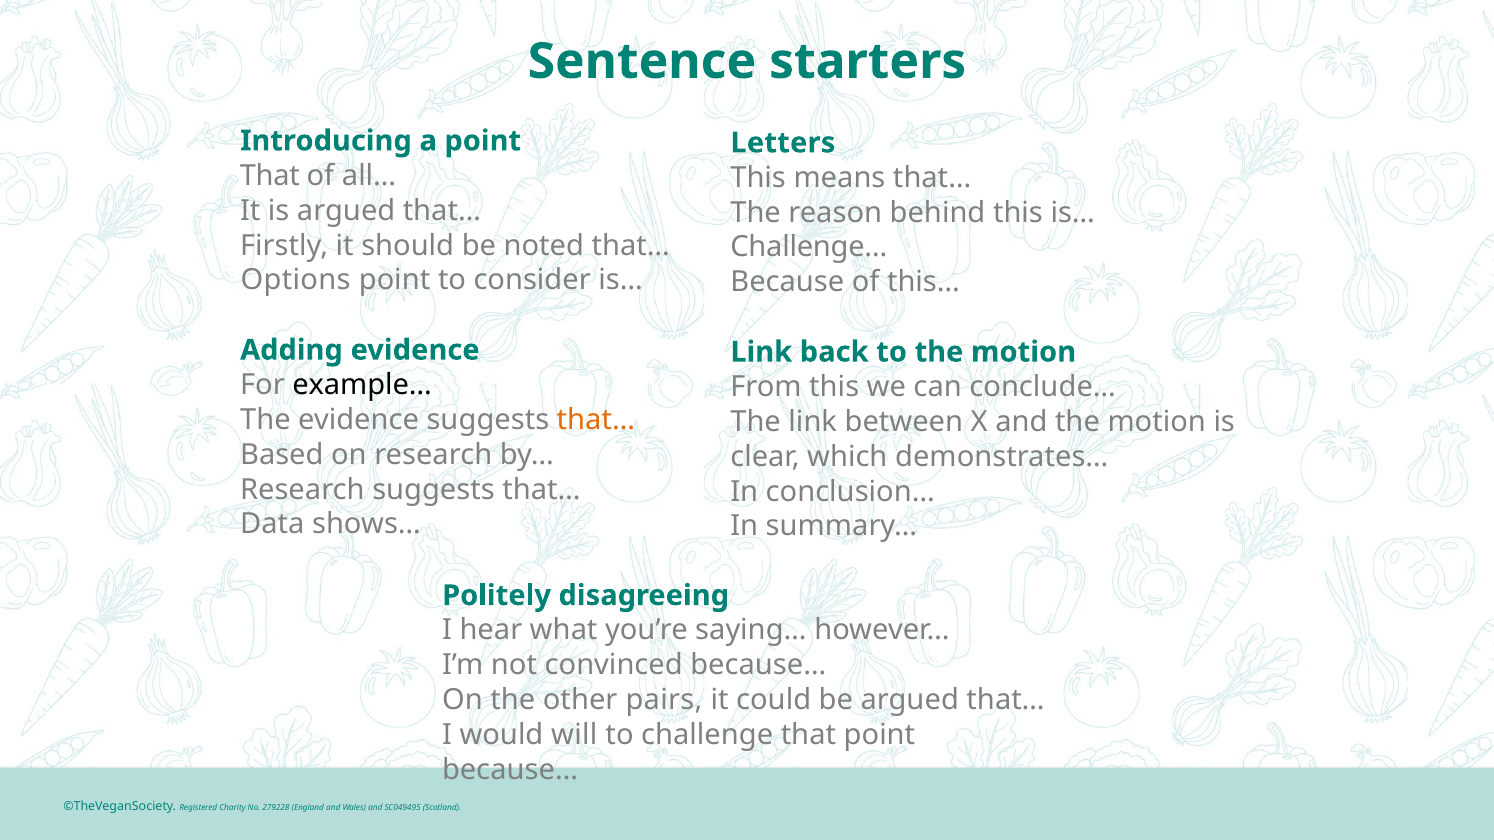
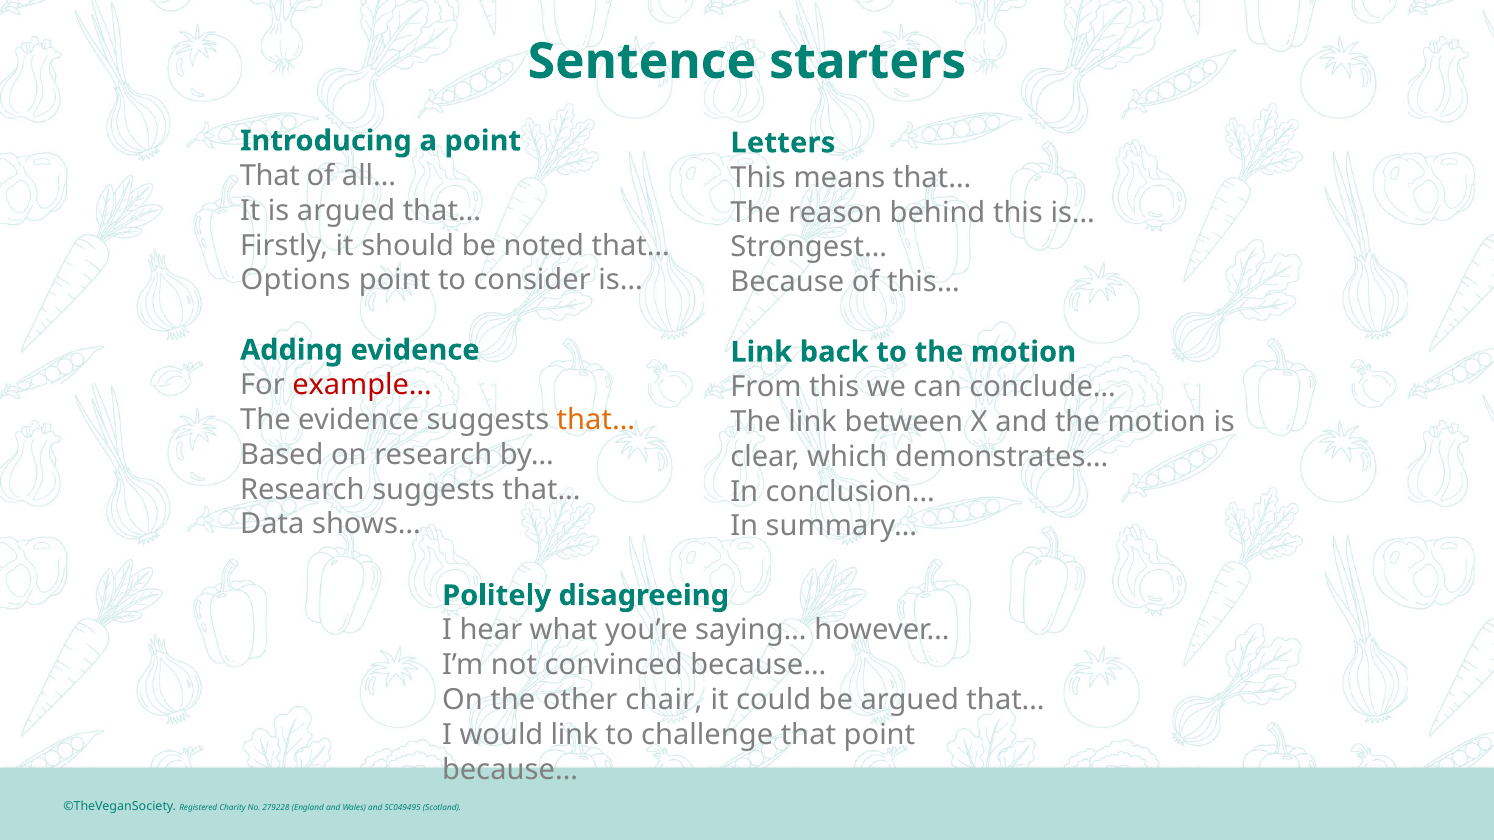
Challenge…: Challenge… -> Strongest…
example… colour: black -> red
pairs: pairs -> chair
would will: will -> link
